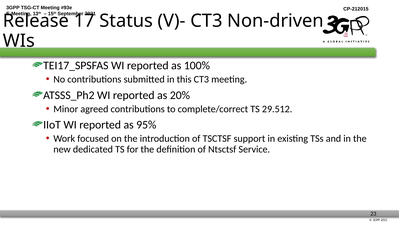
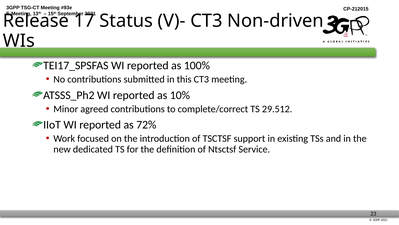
20%: 20% -> 10%
95%: 95% -> 72%
